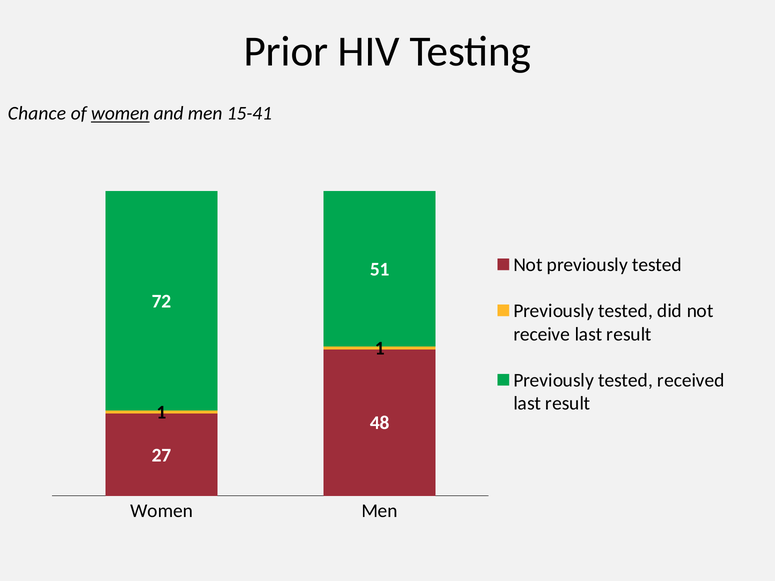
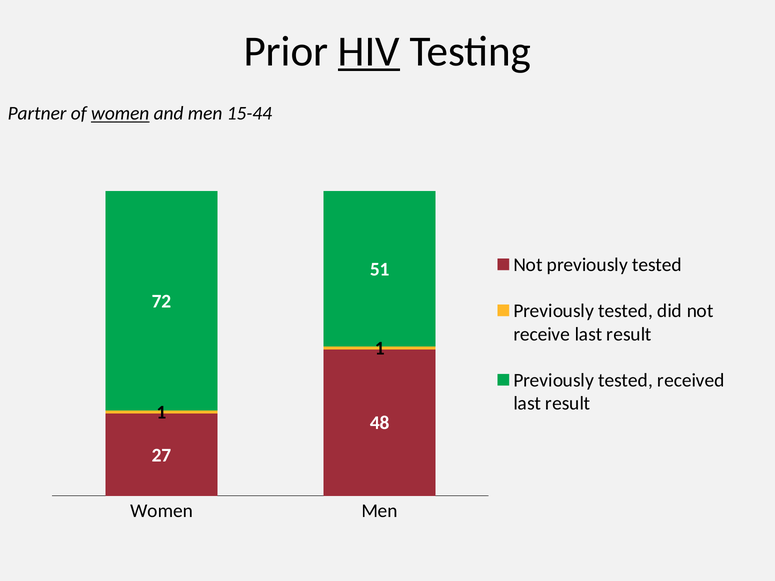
HIV underline: none -> present
Chance: Chance -> Partner
15-41: 15-41 -> 15-44
